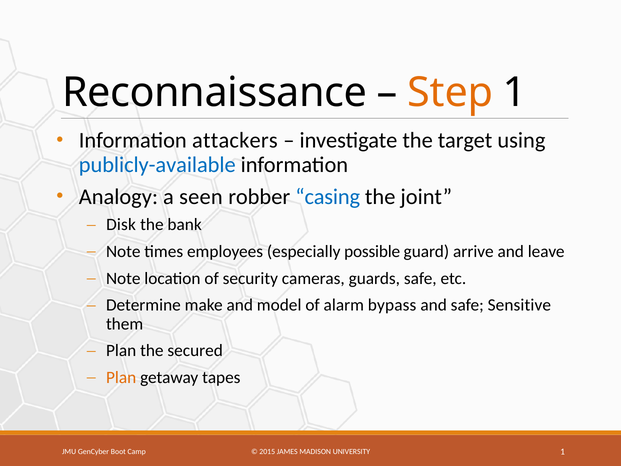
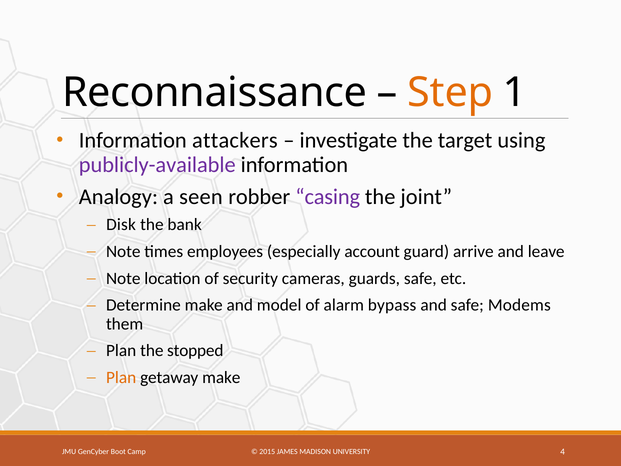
publicly-available colour: blue -> purple
casing colour: blue -> purple
possible: possible -> account
Sensitive: Sensitive -> Modems
secured: secured -> stopped
getaway tapes: tapes -> make
UNIVERSITY 1: 1 -> 4
